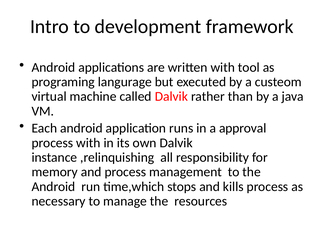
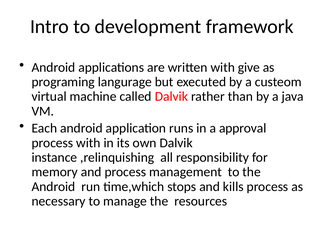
tool: tool -> give
